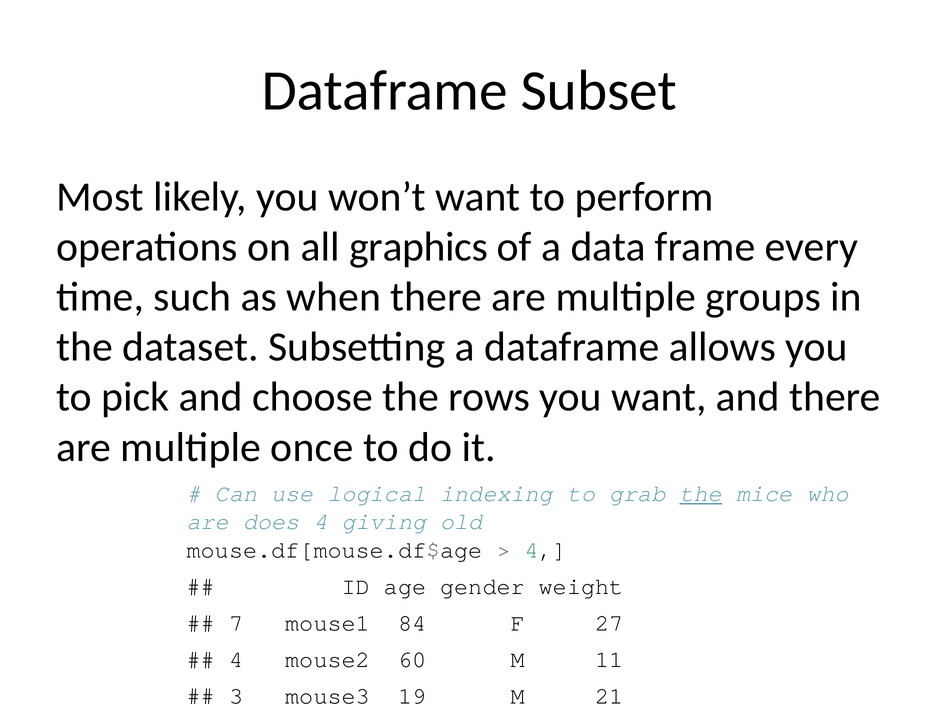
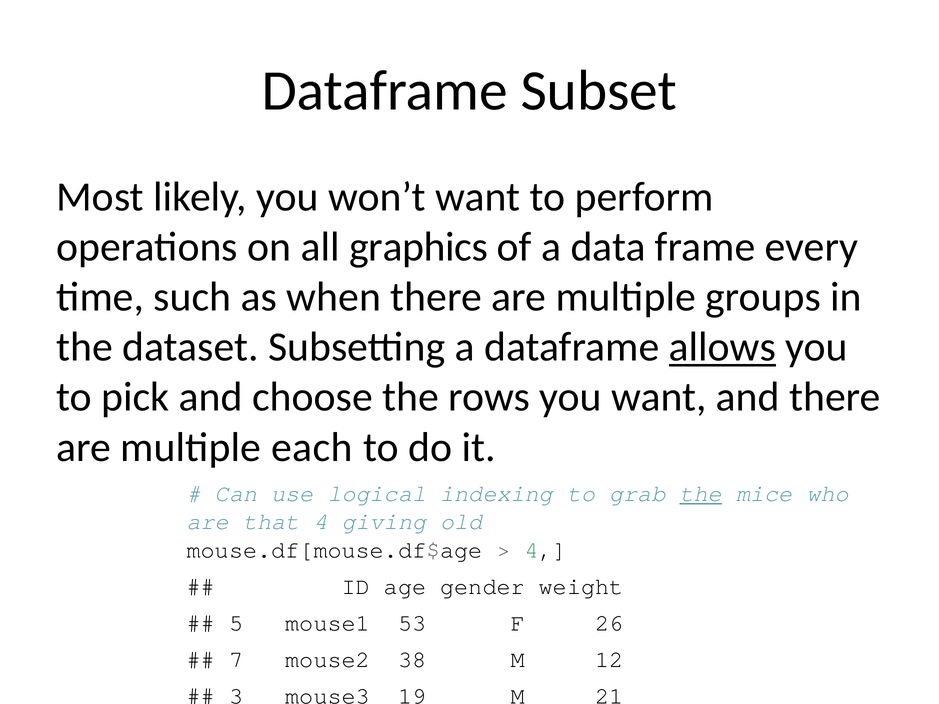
allows underline: none -> present
once: once -> each
does: does -> that
7 at (236, 623): 7 -> 5
84: 84 -> 53
27 at (609, 623): 27 -> 26
4 at (236, 660): 4 -> 7
60: 60 -> 38
11: 11 -> 12
